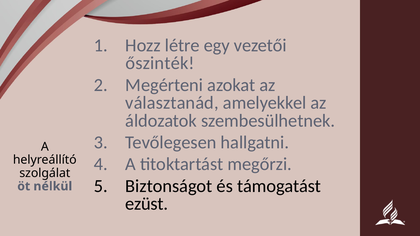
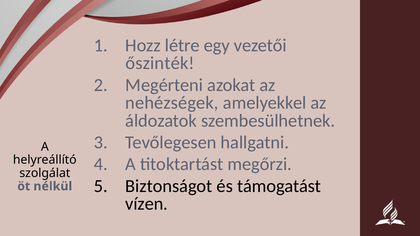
választanád: választanád -> nehézségek
ezüst: ezüst -> vízen
